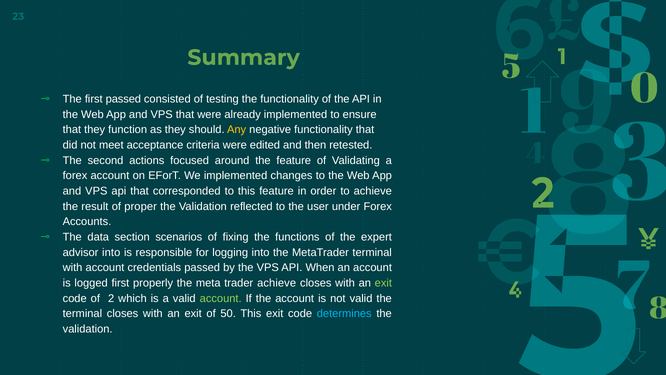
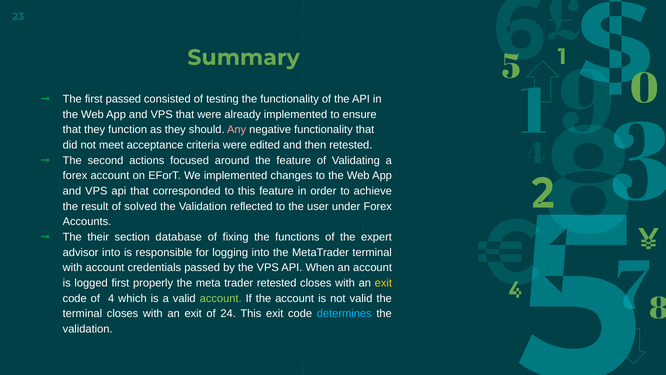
Any colour: yellow -> pink
proper: proper -> solved
data: data -> their
scenarios: scenarios -> database
trader achieve: achieve -> retested
exit at (383, 283) colour: light green -> yellow
2: 2 -> 4
50: 50 -> 24
